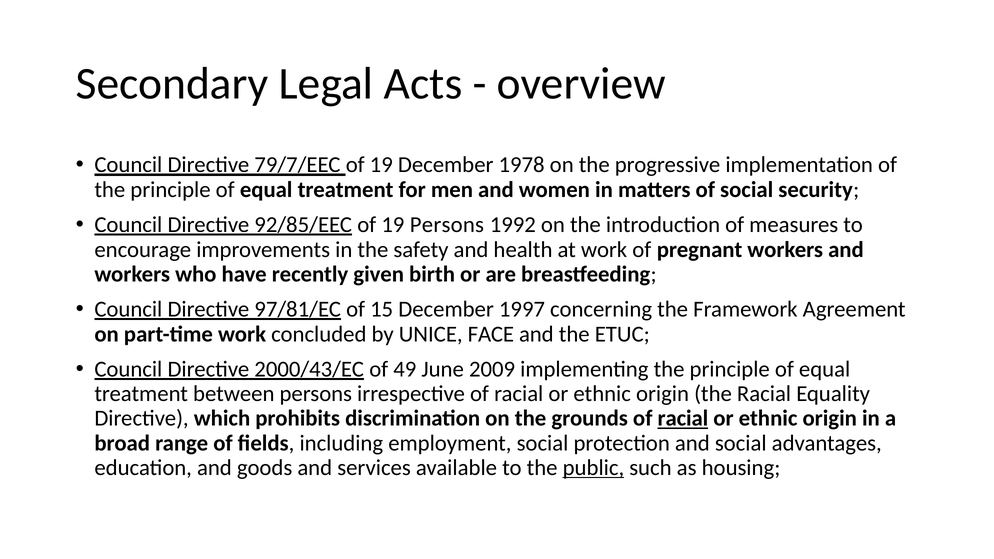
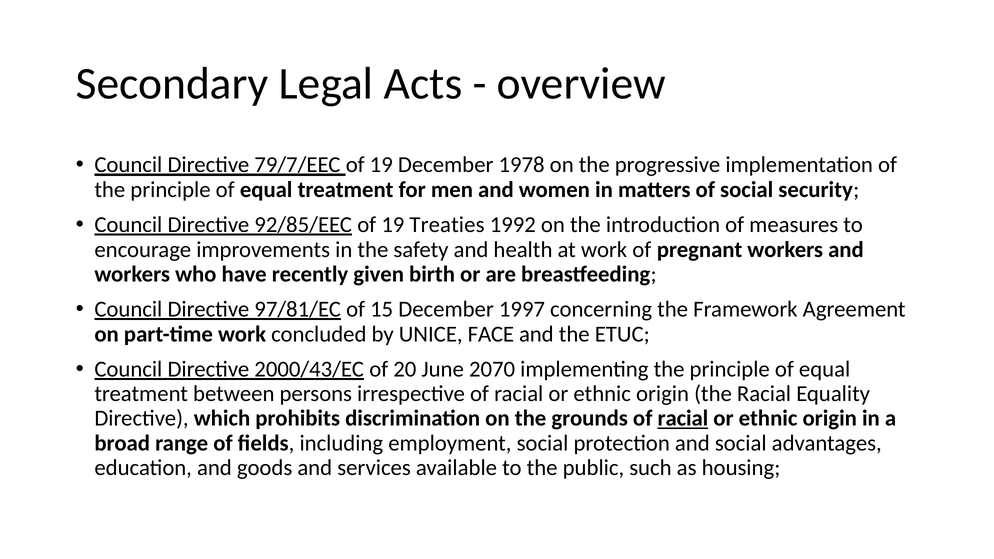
19 Persons: Persons -> Treaties
49: 49 -> 20
2009: 2009 -> 2070
public underline: present -> none
